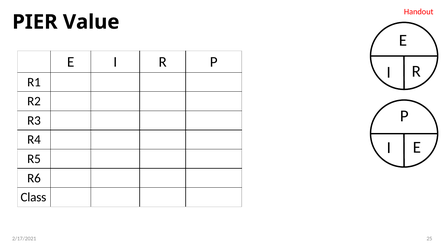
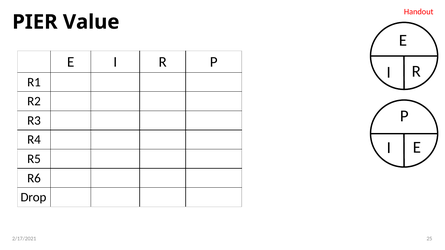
Class: Class -> Drop
